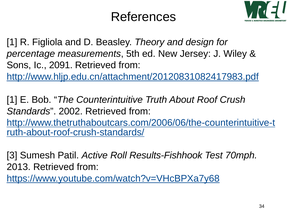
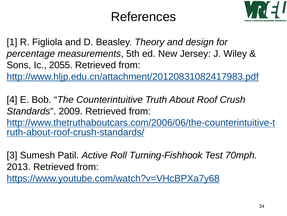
2091: 2091 -> 2055
1 at (12, 99): 1 -> 4
2002: 2002 -> 2009
Results-Fishhook: Results-Fishhook -> Turning-Fishhook
